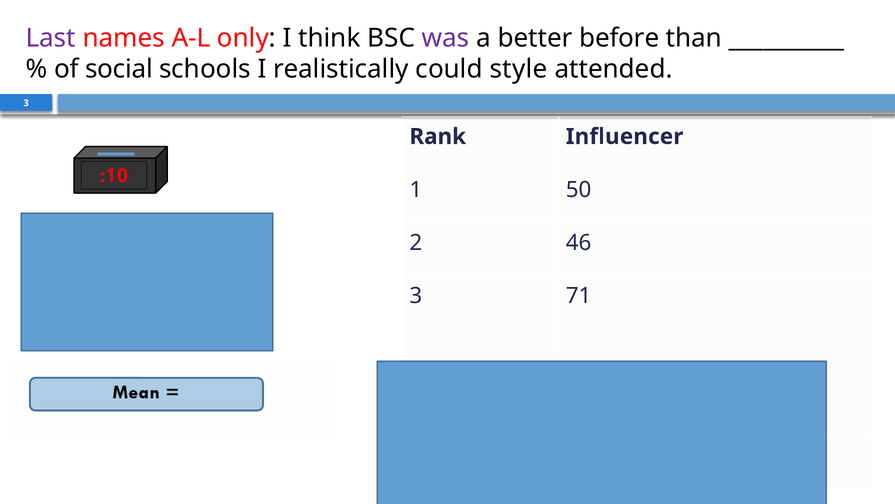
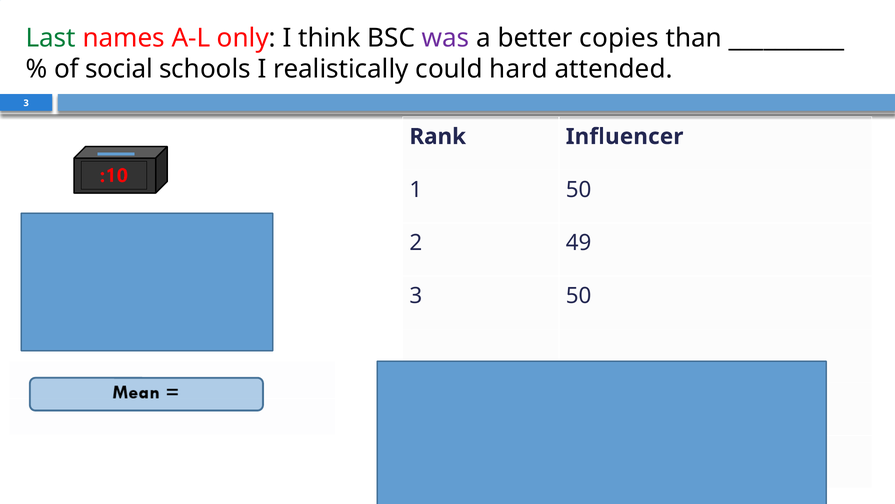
Last colour: purple -> green
before: before -> copies
style: style -> hard
46: 46 -> 49
3 71: 71 -> 50
